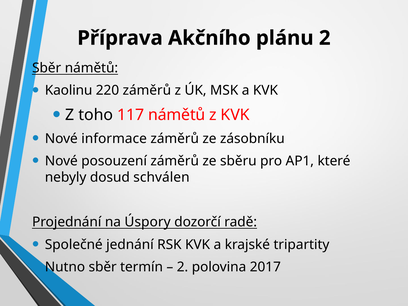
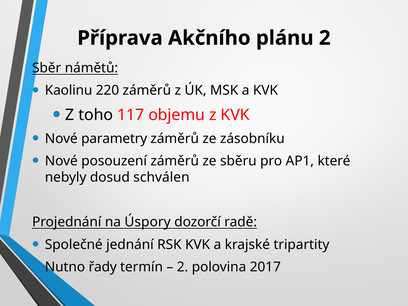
117 námětů: námětů -> objemu
informace: informace -> parametry
Nutno sběr: sběr -> řady
